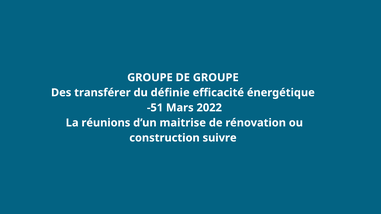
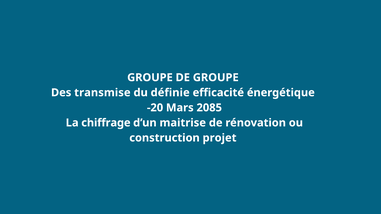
transférer: transférer -> transmise
-51: -51 -> -20
2022: 2022 -> 2085
réunions: réunions -> chiffrage
suivre: suivre -> projet
